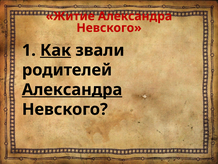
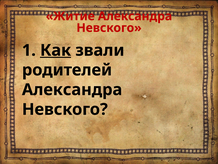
Александра at (72, 89) underline: present -> none
